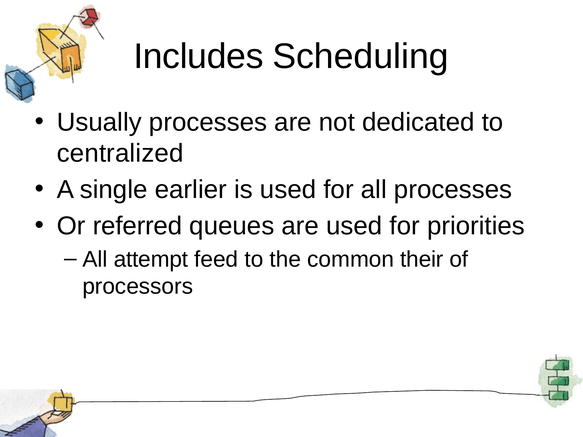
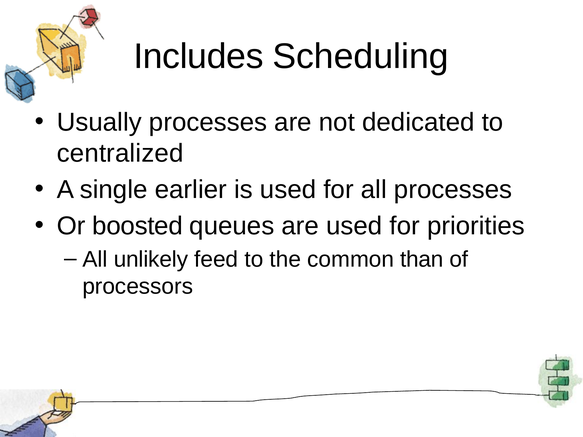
referred: referred -> boosted
attempt: attempt -> unlikely
their: their -> than
